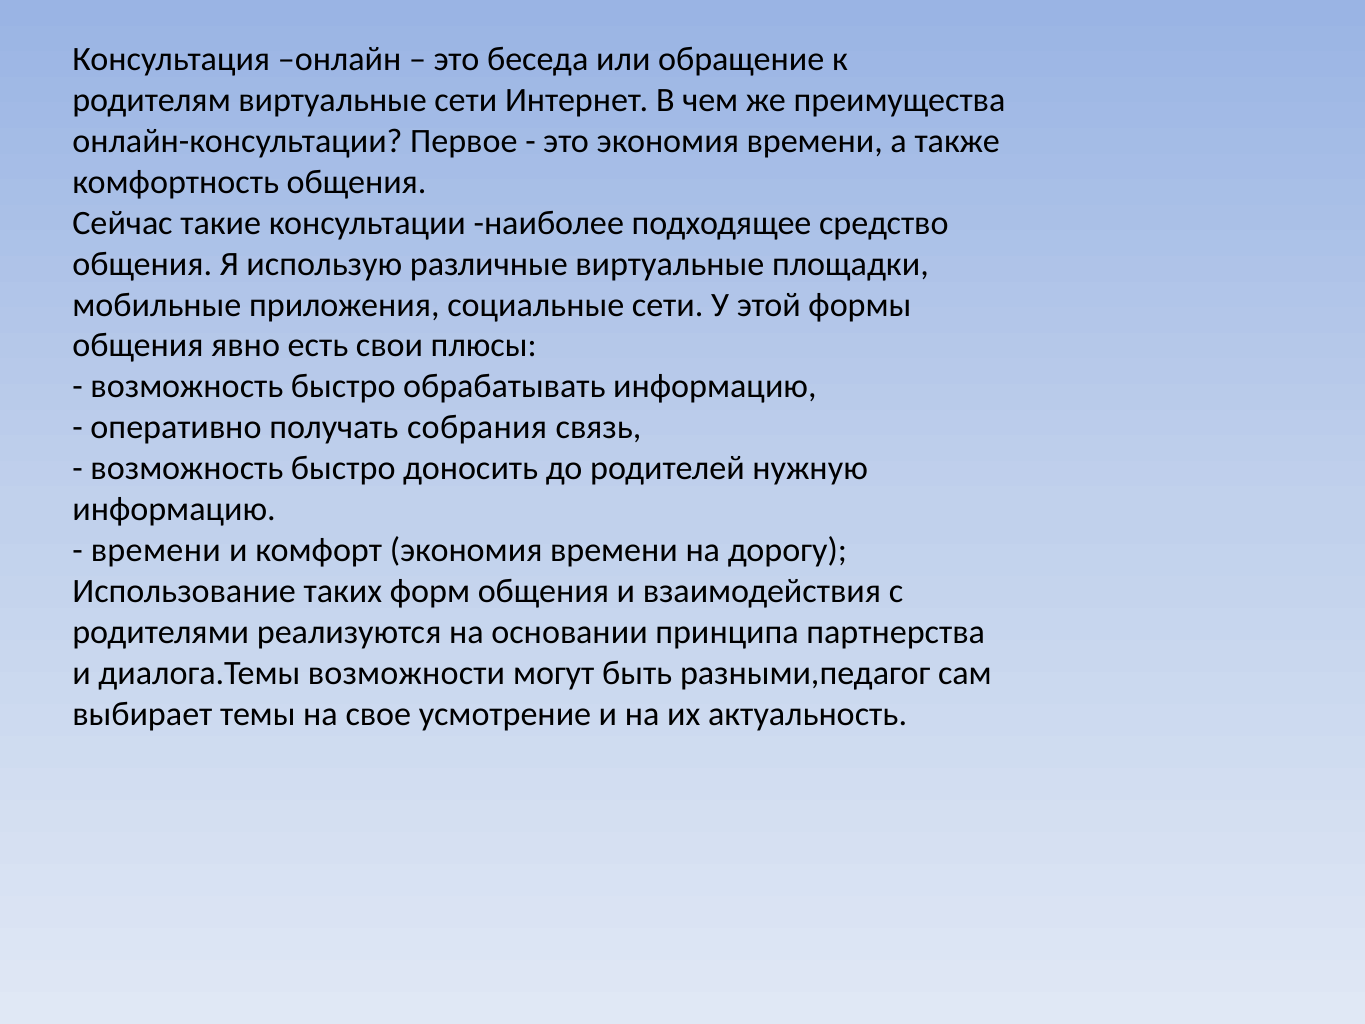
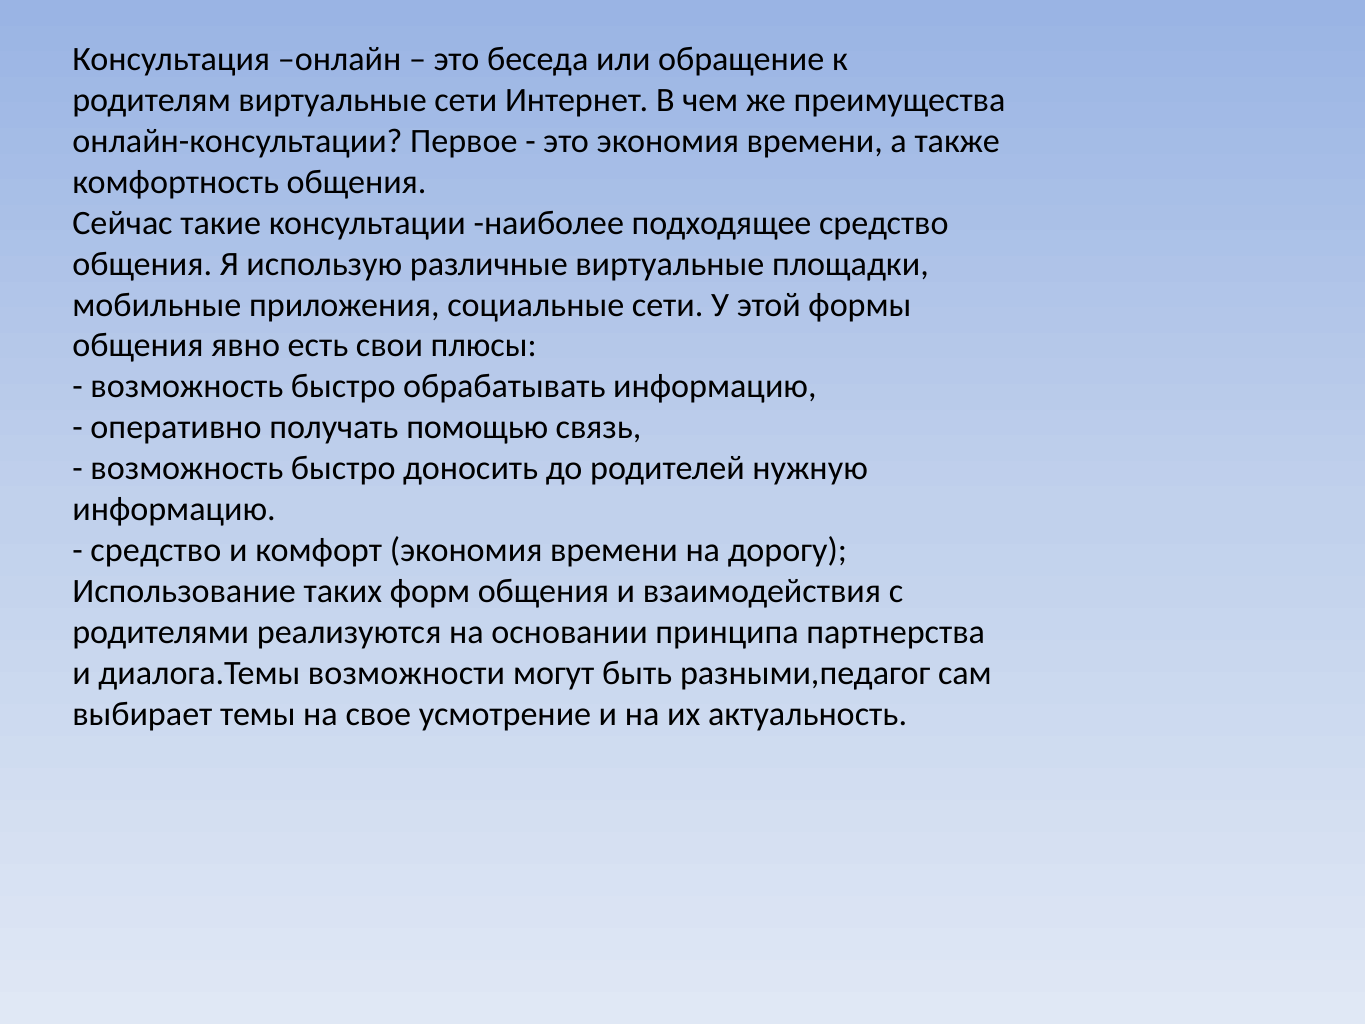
собрания: собрания -> помощью
времени at (156, 550): времени -> средство
